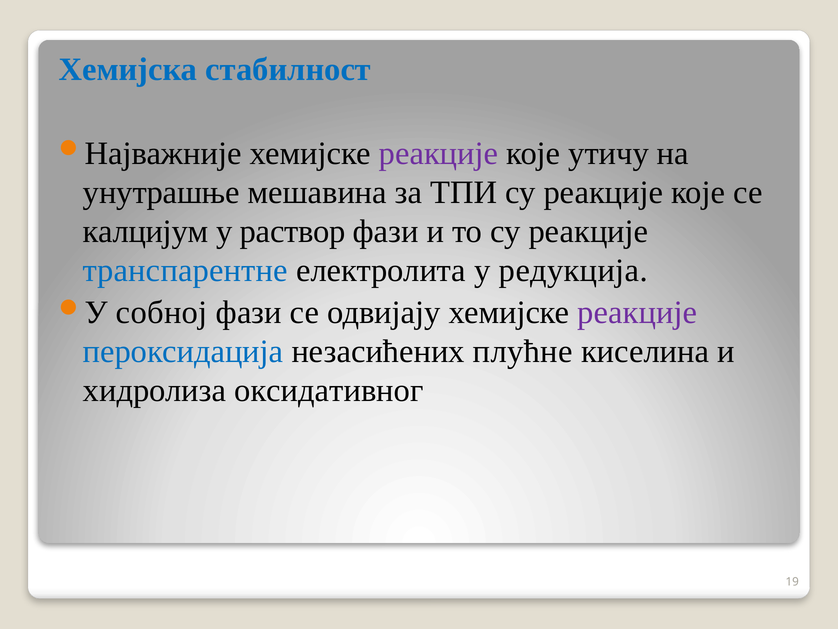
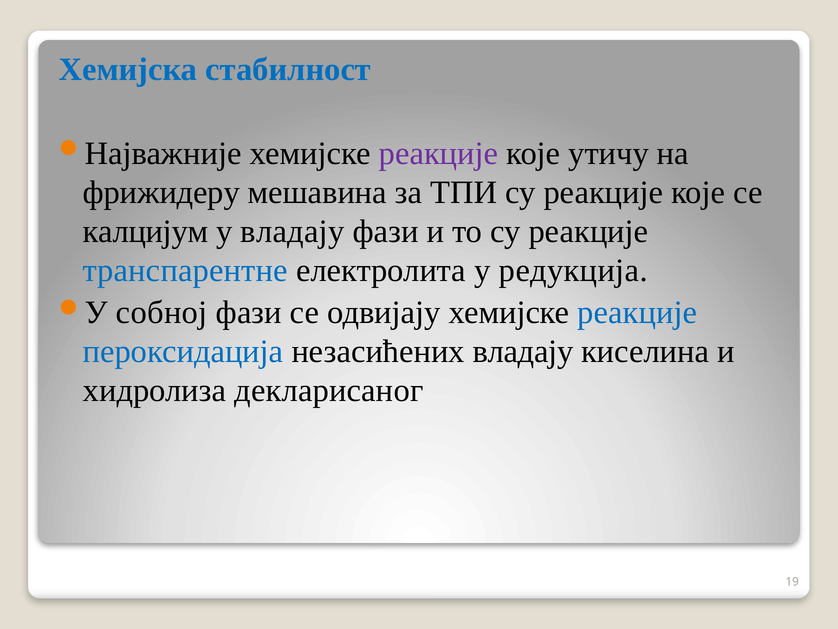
унутрашње: унутрашње -> фрижидеру
у раствор: раствор -> владају
реакције at (637, 312) colour: purple -> blue
незасићених плућне: плућне -> владају
оксидативног: оксидативног -> декларисаног
